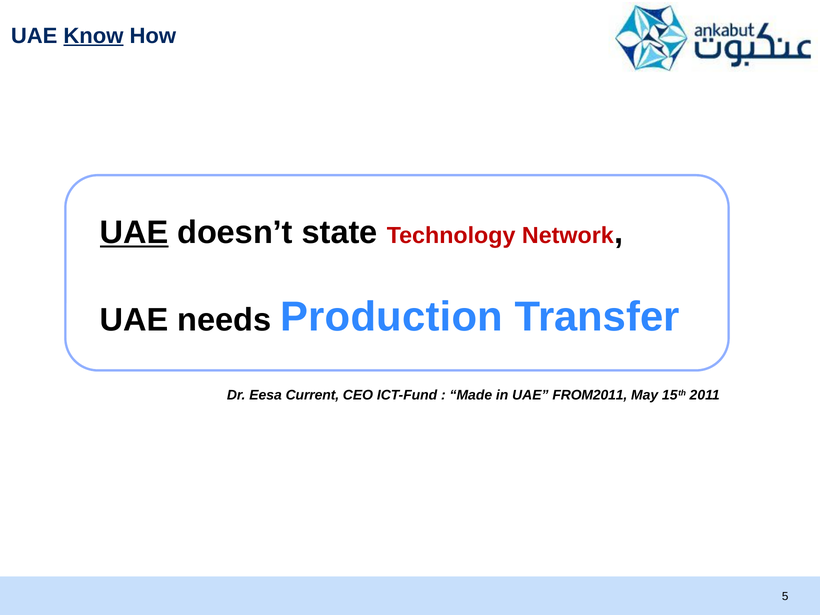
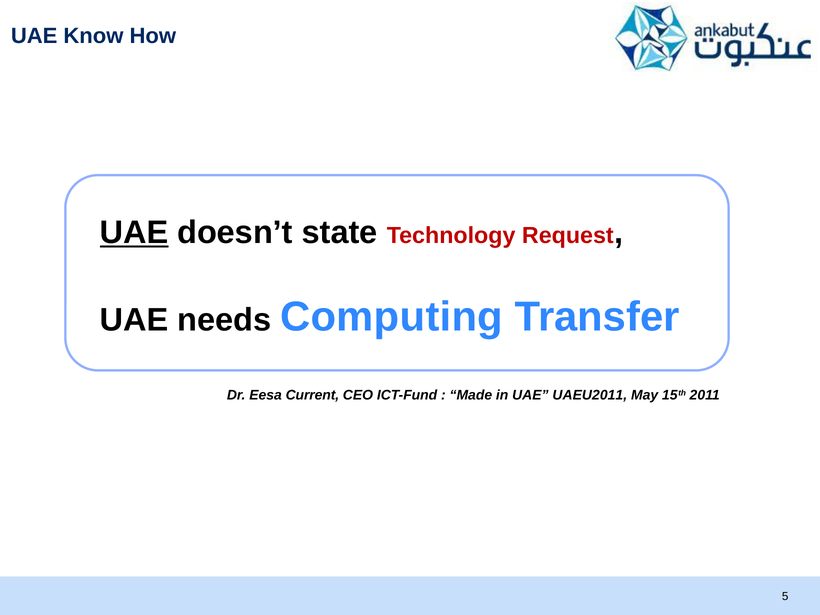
Know underline: present -> none
Network: Network -> Request
Production: Production -> Computing
FROM2011: FROM2011 -> UAEU2011
